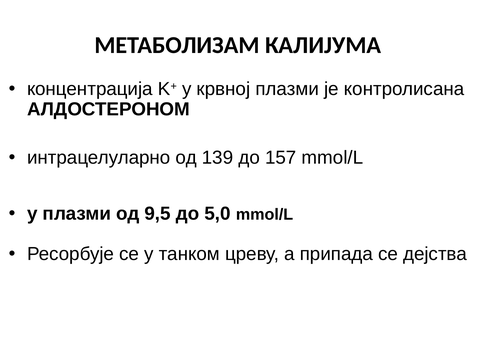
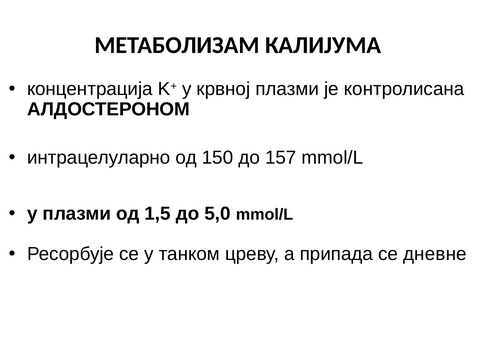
139: 139 -> 150
9,5: 9,5 -> 1,5
дејства: дејства -> дневне
